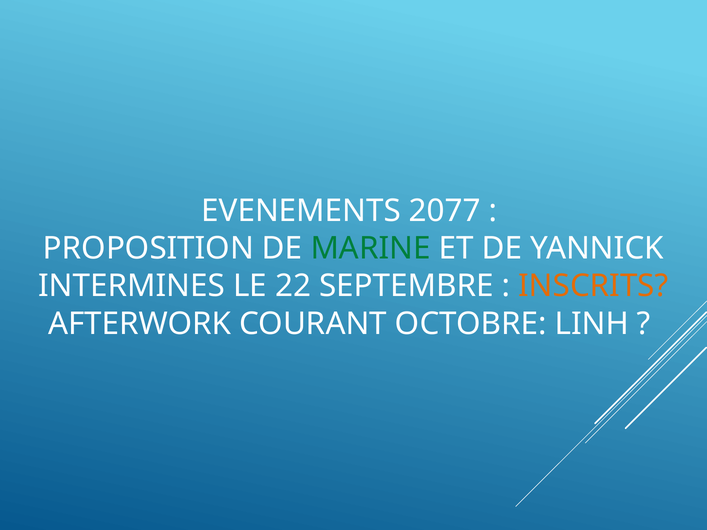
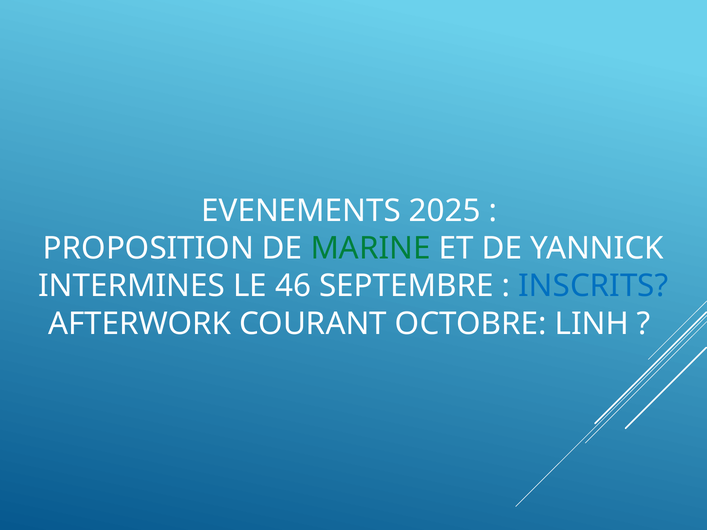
2077: 2077 -> 2025
22: 22 -> 46
INSCRITS colour: orange -> blue
